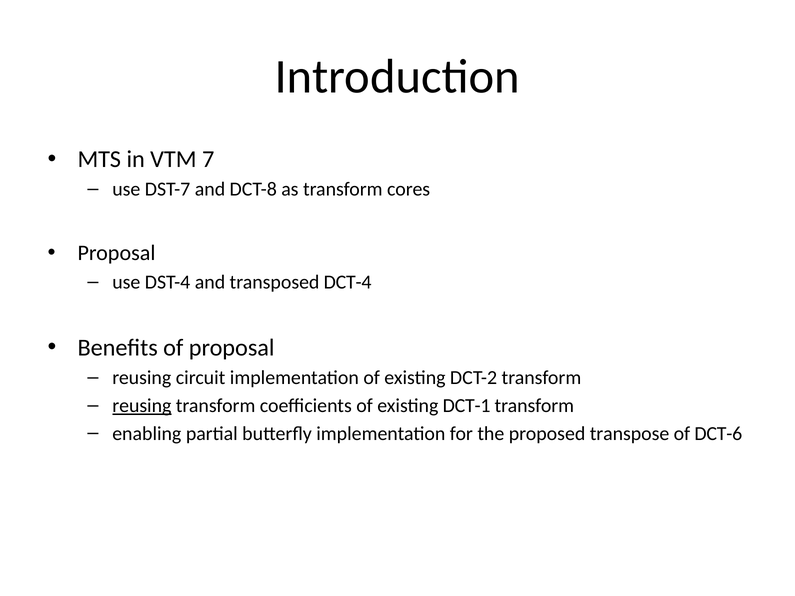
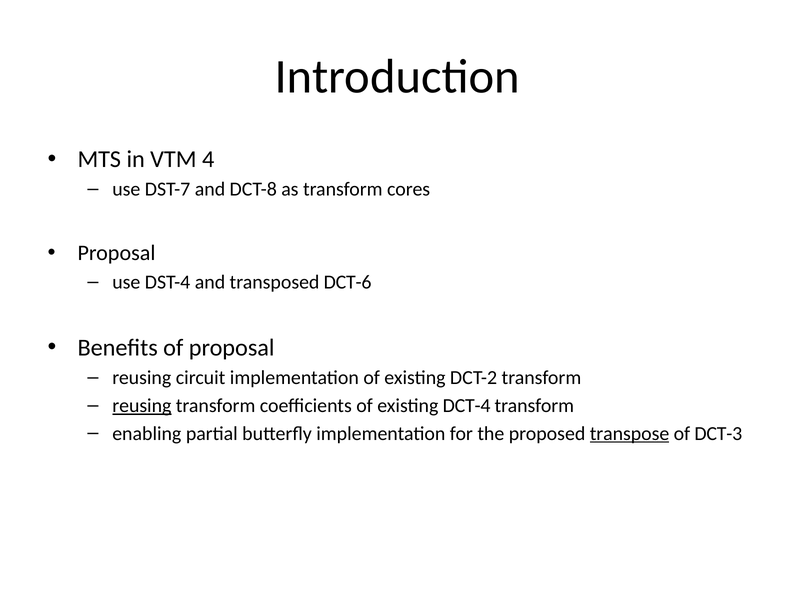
7: 7 -> 4
DCT-4: DCT-4 -> DCT-6
DCT-1: DCT-1 -> DCT-4
transpose underline: none -> present
DCT-6: DCT-6 -> DCT-3
